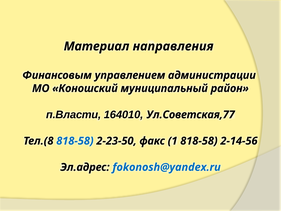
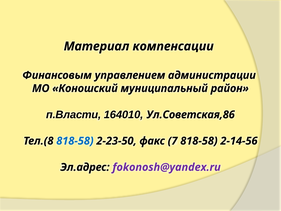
направления: направления -> компенсации
Ул.Советская,77: Ул.Советская,77 -> Ул.Советская,86
1: 1 -> 7
fokonosh@yandex.ru colour: blue -> purple
